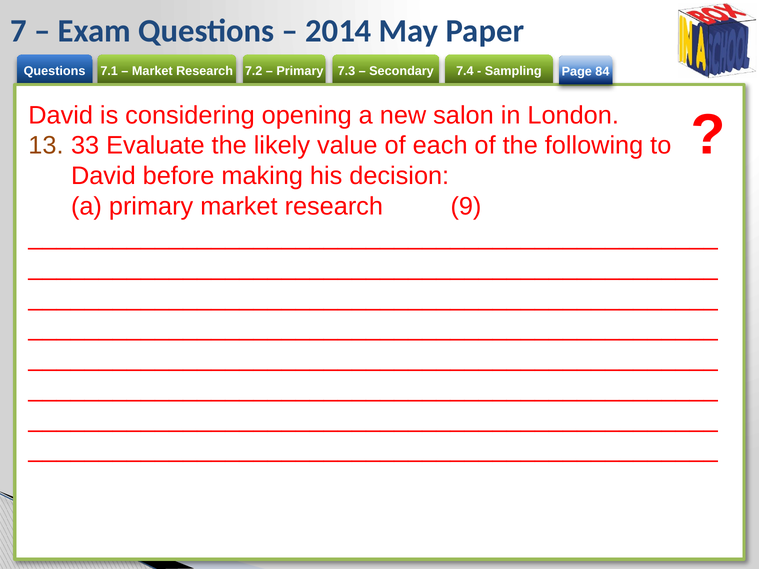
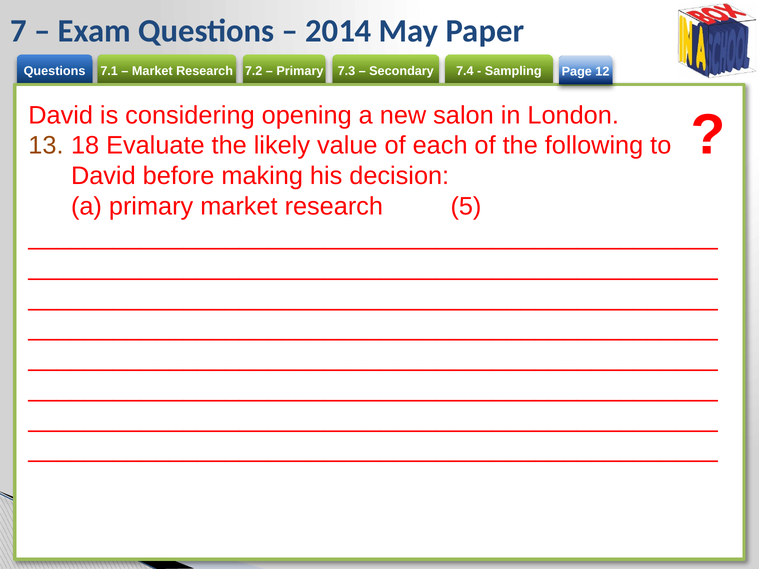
84: 84 -> 12
33: 33 -> 18
9: 9 -> 5
